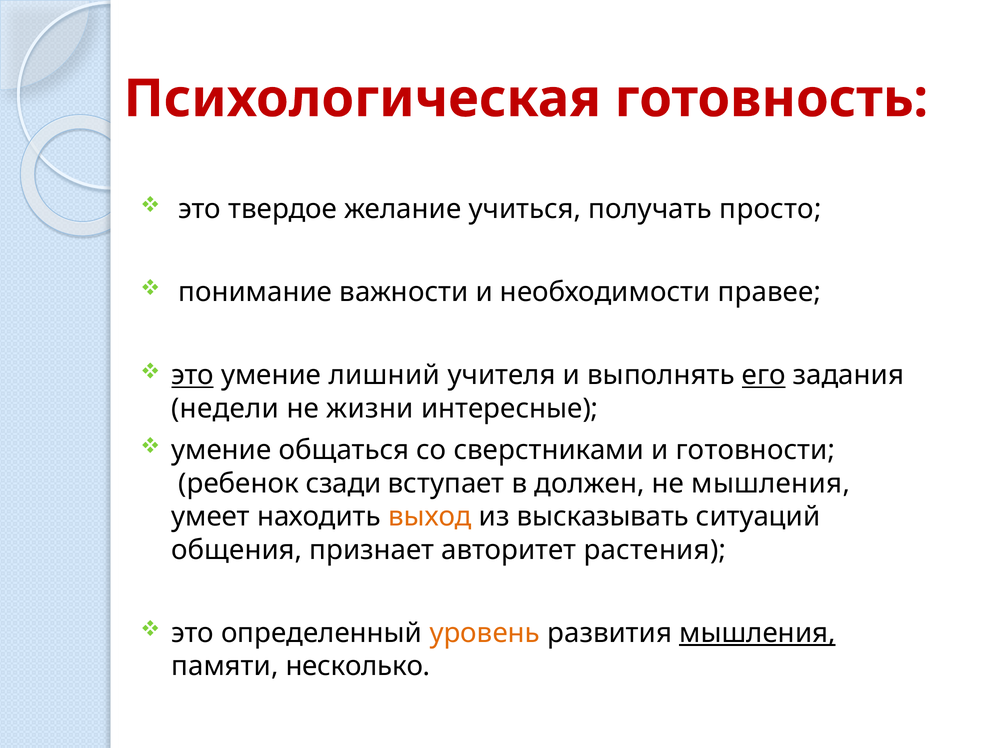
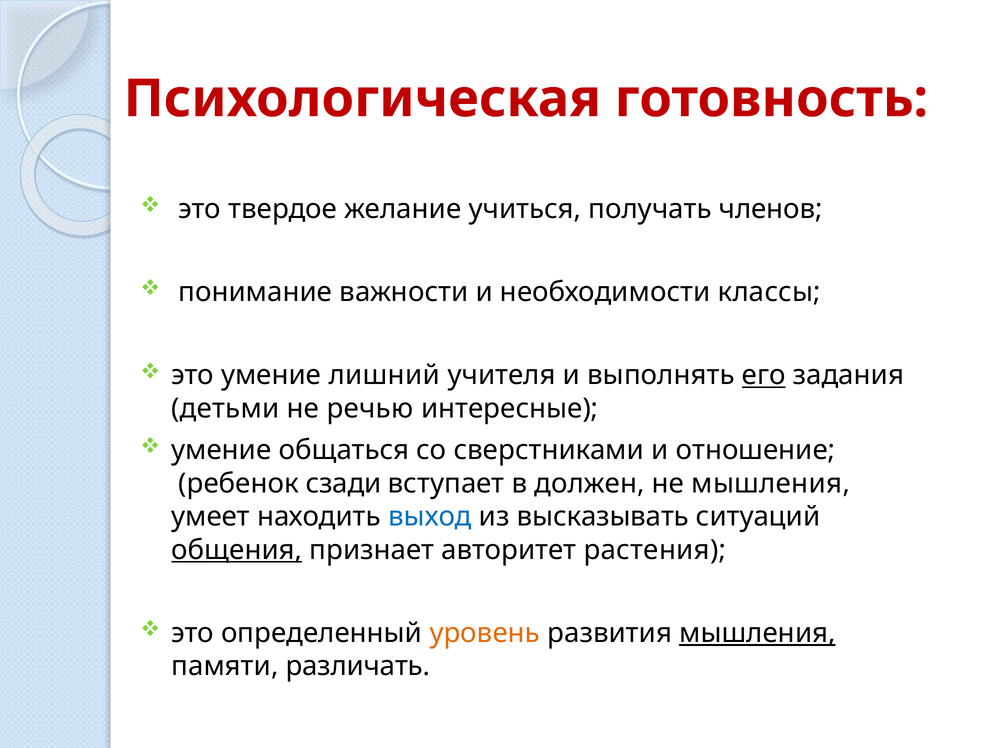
просто: просто -> членов
правее: правее -> классы
это at (193, 375) underline: present -> none
недели: недели -> детьми
жизни: жизни -> речью
готовности: готовности -> отношение
выход colour: orange -> blue
общения underline: none -> present
несколько: несколько -> различать
